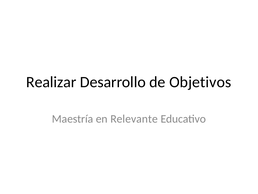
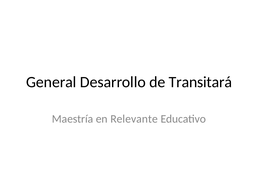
Realizar: Realizar -> General
Objetivos: Objetivos -> Transitará
